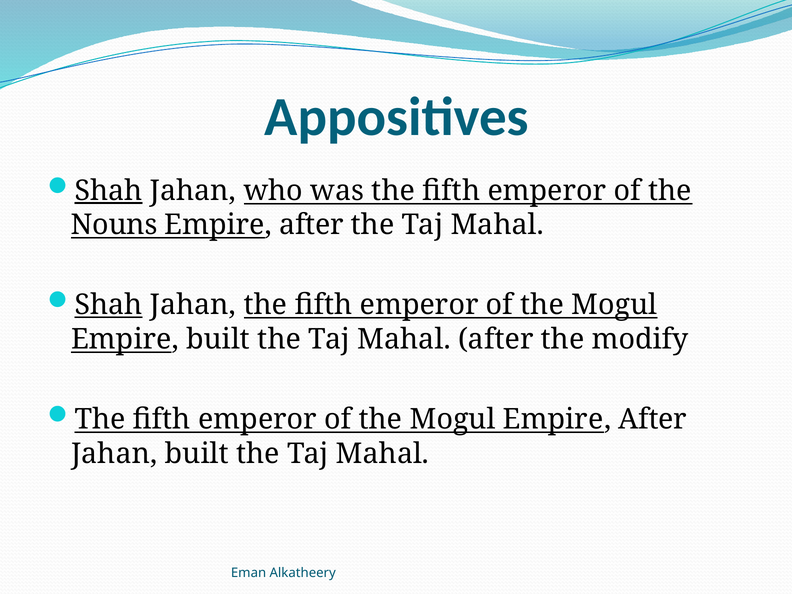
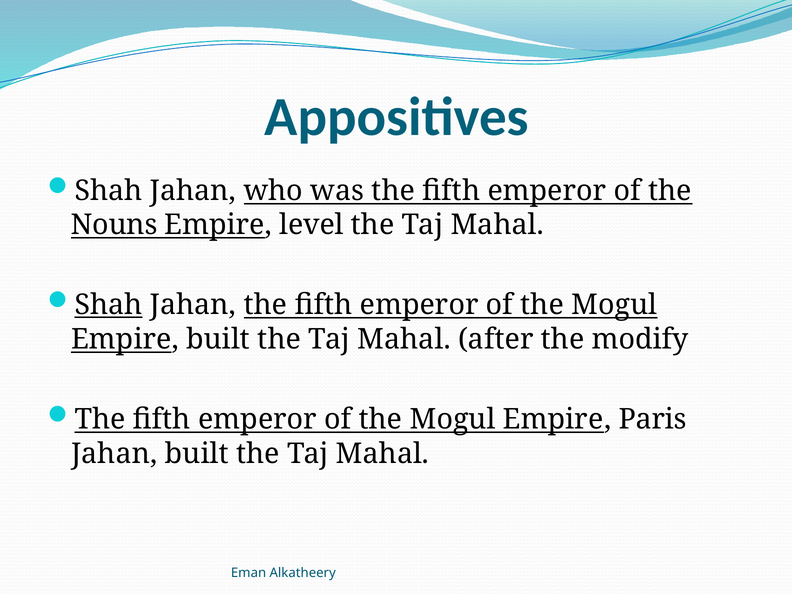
Shah at (109, 191) underline: present -> none
after at (312, 225): after -> level
Mogul Empire After: After -> Paris
